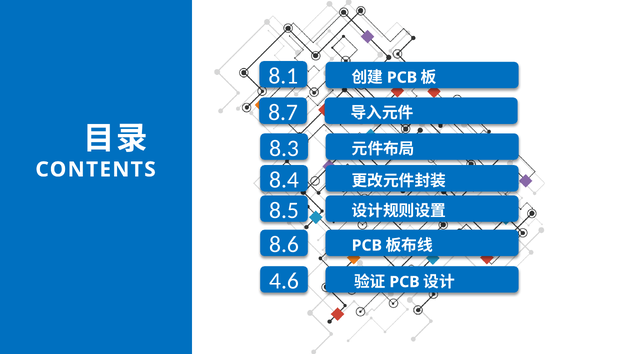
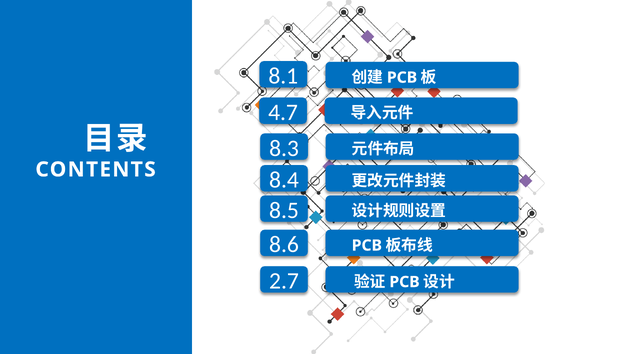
8.7: 8.7 -> 4.7
4.6: 4.6 -> 2.7
